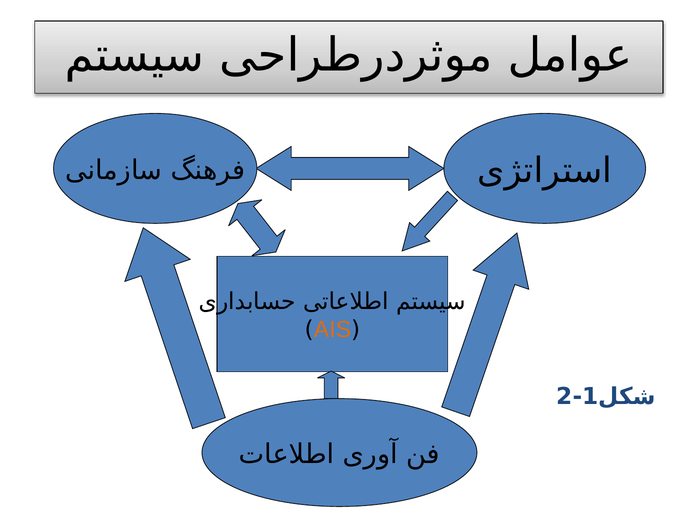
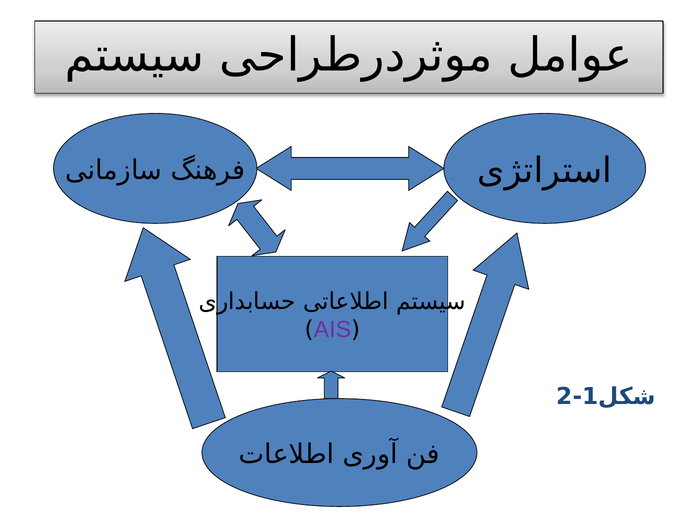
AIS colour: orange -> purple
